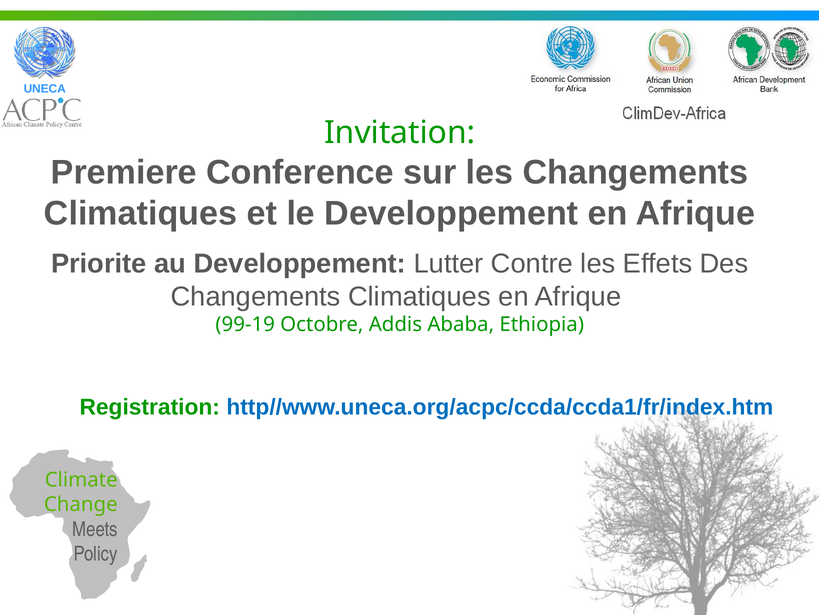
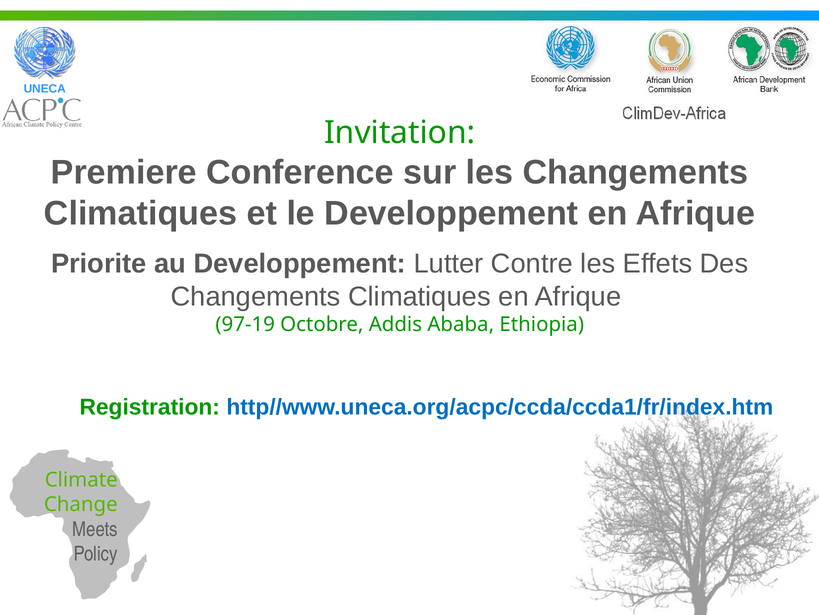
99-19: 99-19 -> 97-19
